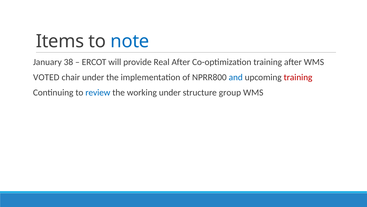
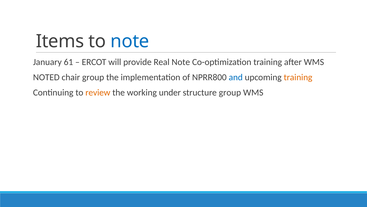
38: 38 -> 61
Real After: After -> Note
VOTED: VOTED -> NOTED
chair under: under -> group
training at (298, 77) colour: red -> orange
review colour: blue -> orange
